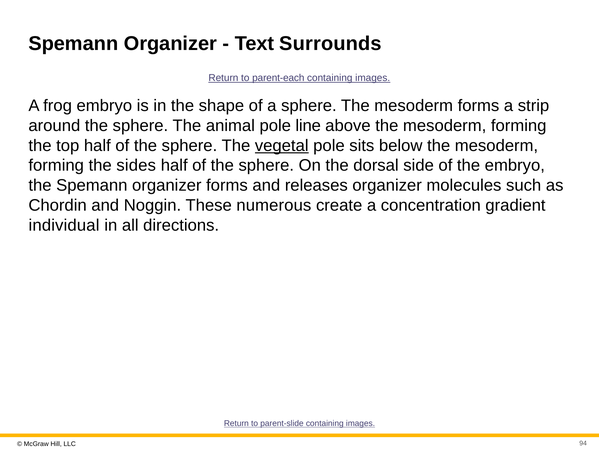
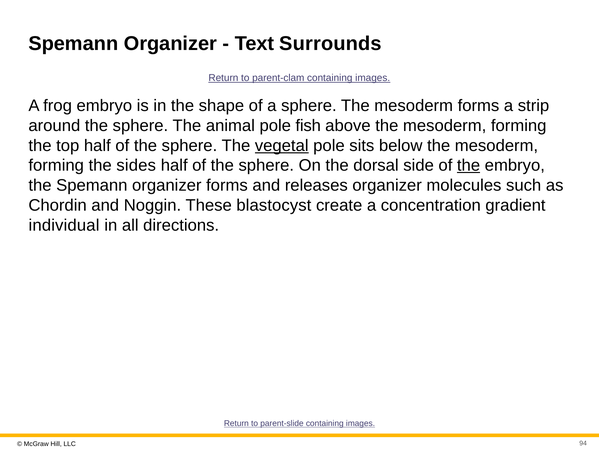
parent-each: parent-each -> parent-clam
line: line -> fish
the at (469, 166) underline: none -> present
numerous: numerous -> blastocyst
